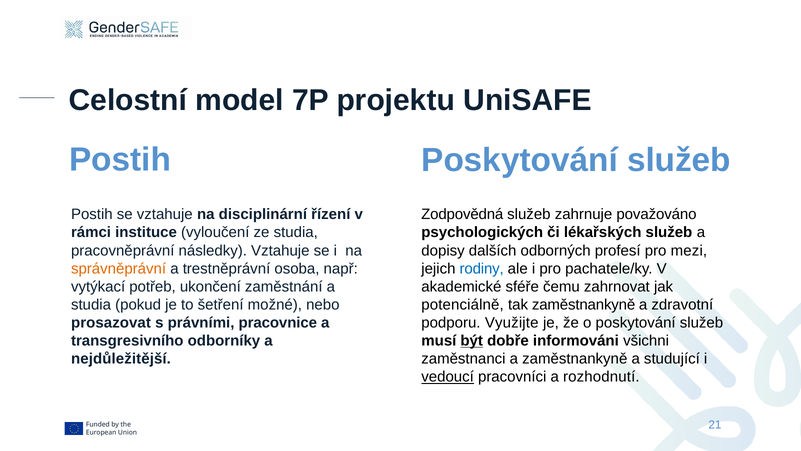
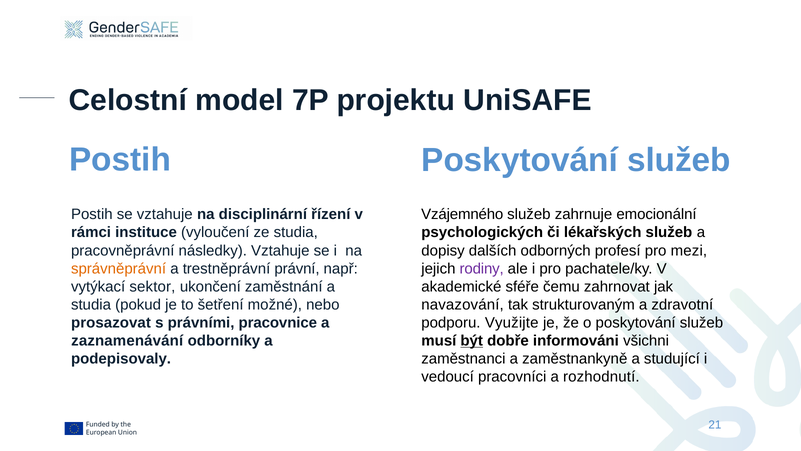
Zodpovědná: Zodpovědná -> Vzájemného
považováno: považováno -> emocionální
osoba: osoba -> právní
rodiny colour: blue -> purple
potřeb: potřeb -> sektor
potenciálně: potenciálně -> navazování
tak zaměstnankyně: zaměstnankyně -> strukturovaným
transgresivního: transgresivního -> zaznamenávání
nejdůležitější: nejdůležitější -> podepisovaly
vedoucí underline: present -> none
